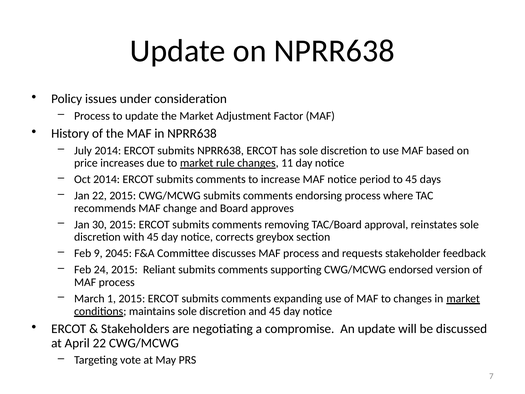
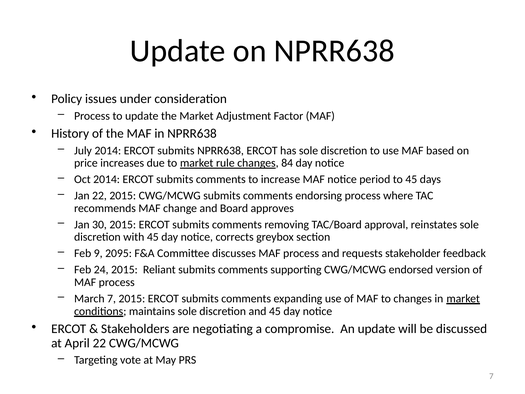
11: 11 -> 84
2045: 2045 -> 2095
March 1: 1 -> 7
